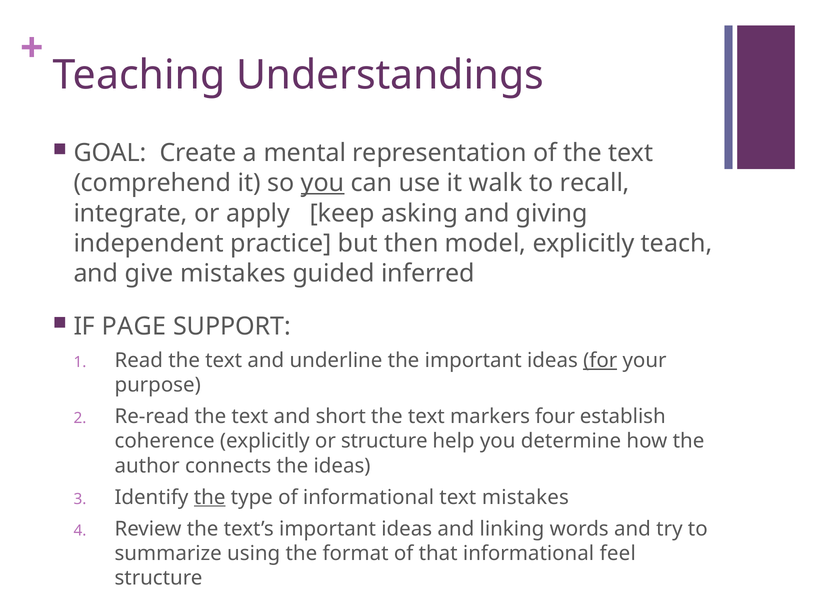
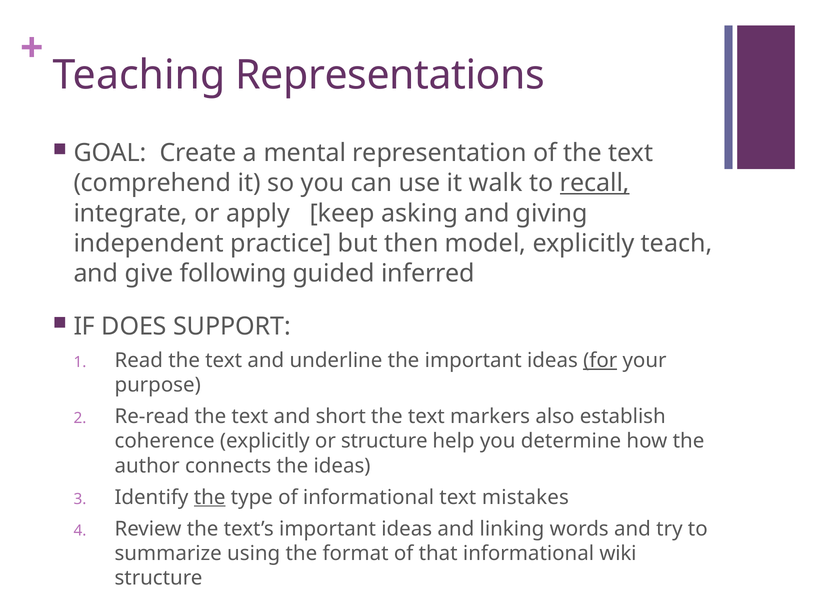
Understandings: Understandings -> Representations
you at (323, 183) underline: present -> none
recall underline: none -> present
give mistakes: mistakes -> following
PAGE: PAGE -> DOES
four: four -> also
feel: feel -> wiki
